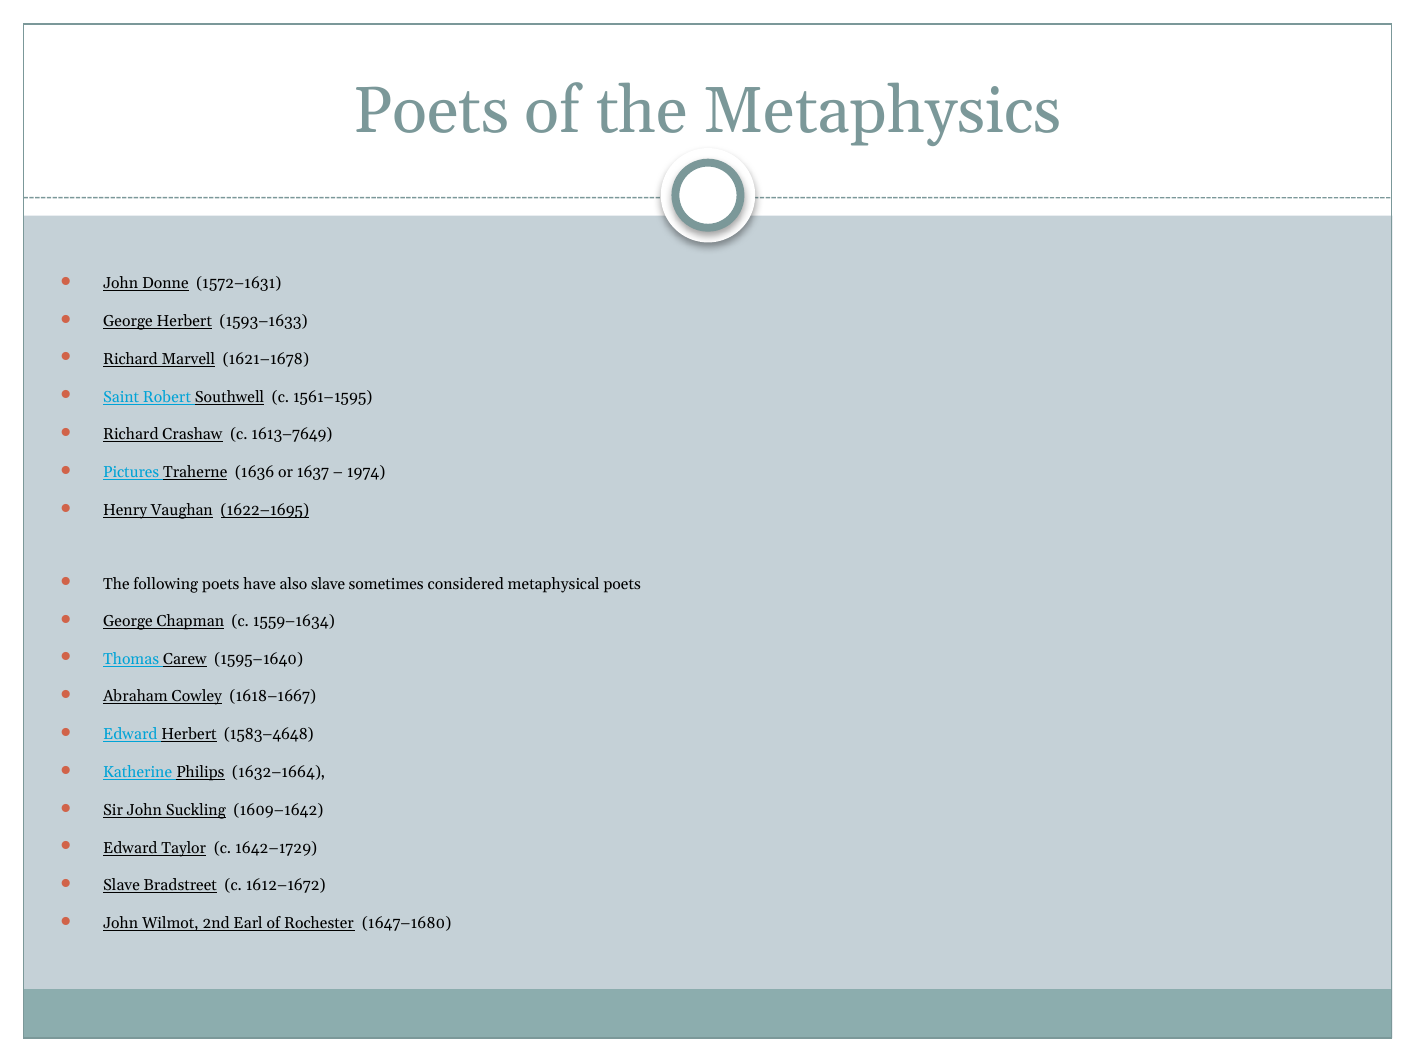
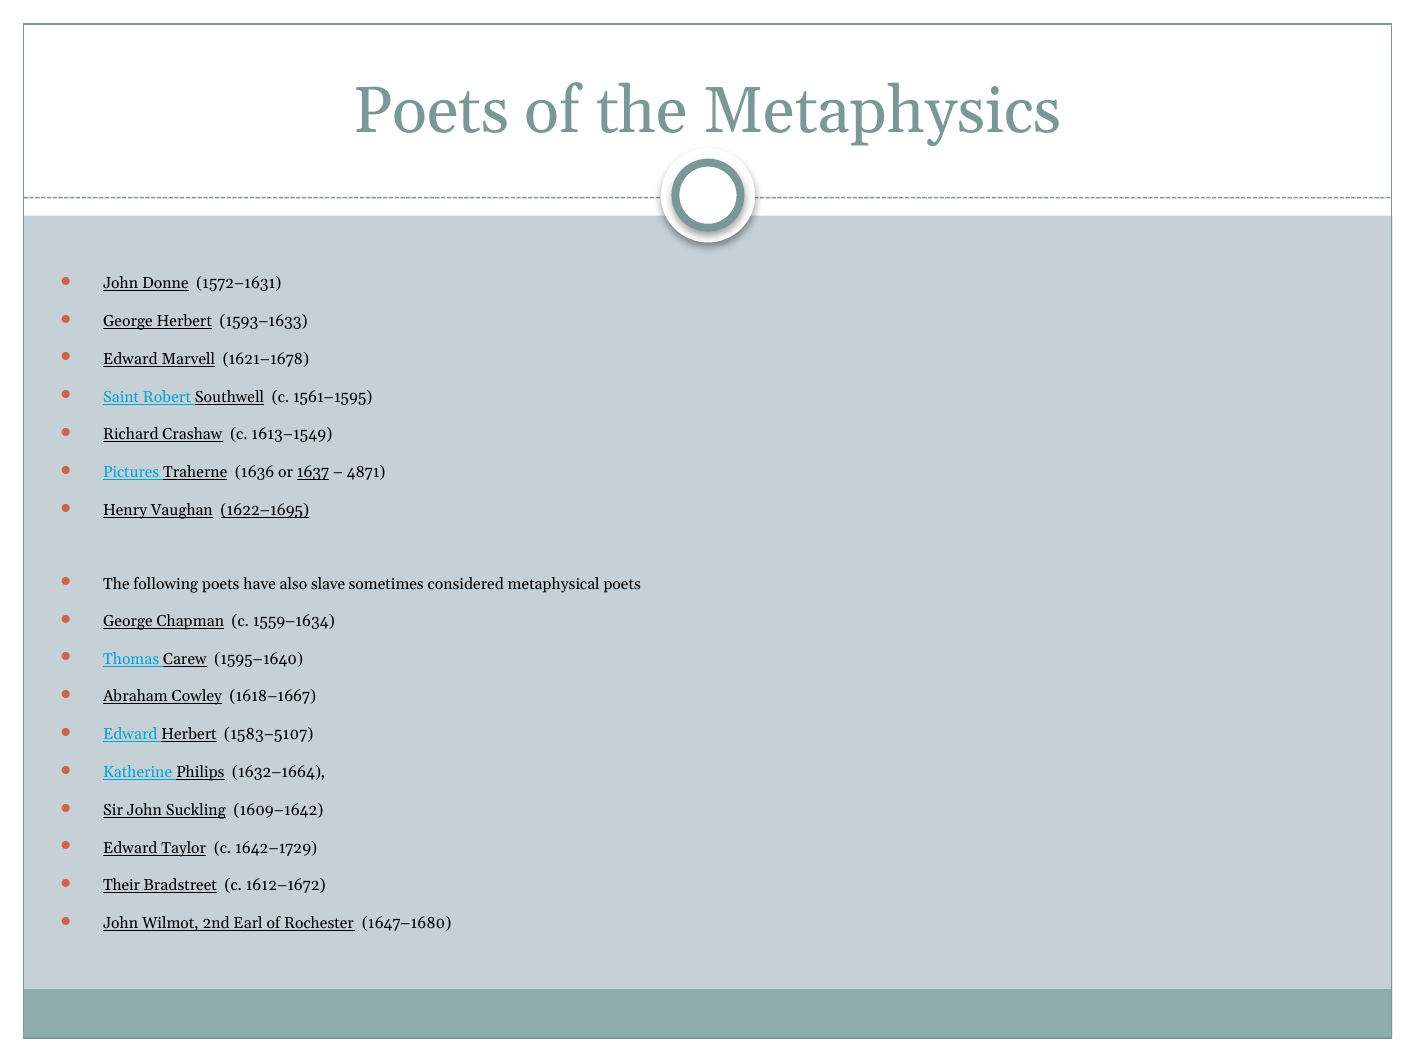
Richard at (130, 359): Richard -> Edward
1613–7649: 1613–7649 -> 1613–1549
1637 underline: none -> present
1974: 1974 -> 4871
1583–4648: 1583–4648 -> 1583–5107
Slave at (122, 886): Slave -> Their
